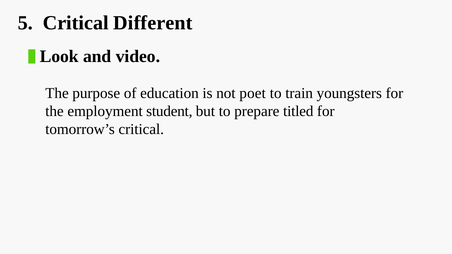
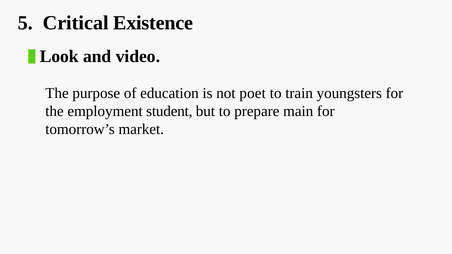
Different: Different -> Existence
titled: titled -> main
tomorrow’s critical: critical -> market
